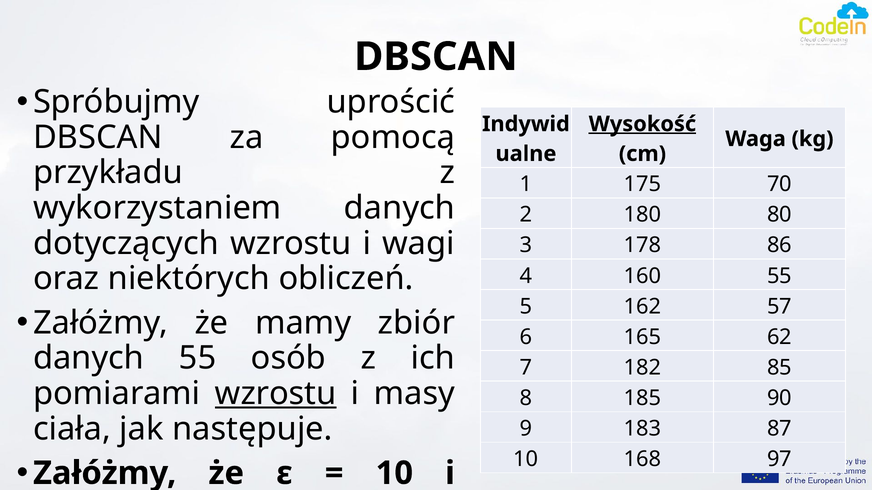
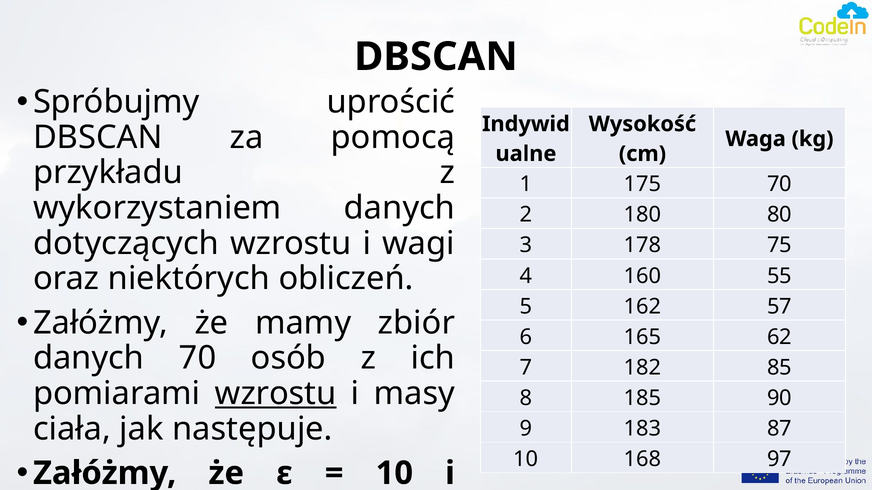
Wysokość underline: present -> none
86: 86 -> 75
danych 55: 55 -> 70
